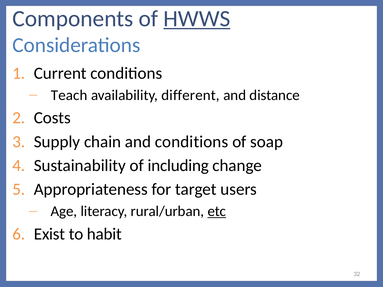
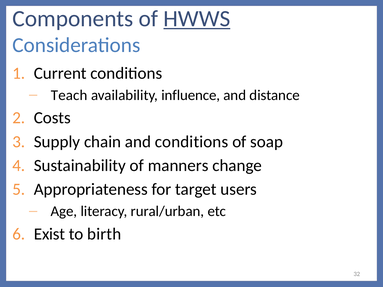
different: different -> influence
including: including -> manners
etc underline: present -> none
habit: habit -> birth
